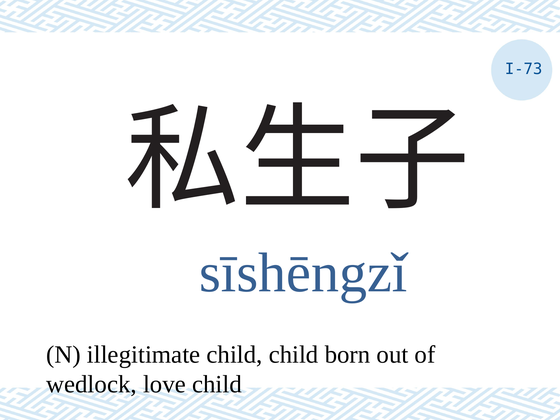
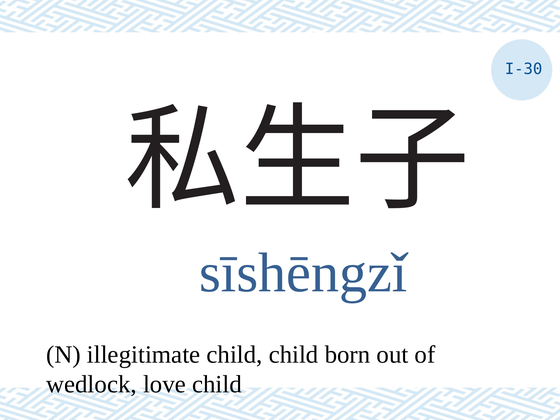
I-73: I-73 -> I-30
